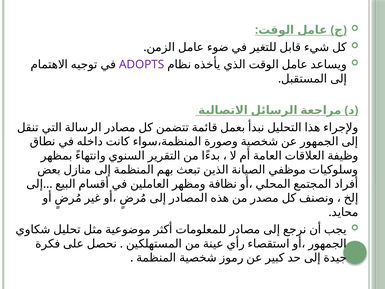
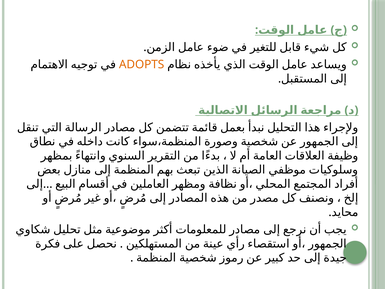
ADOPTS colour: purple -> orange
